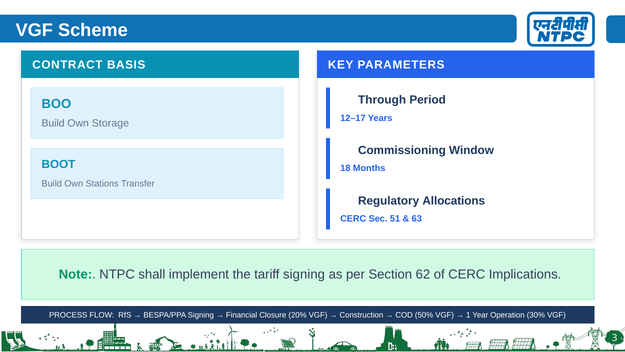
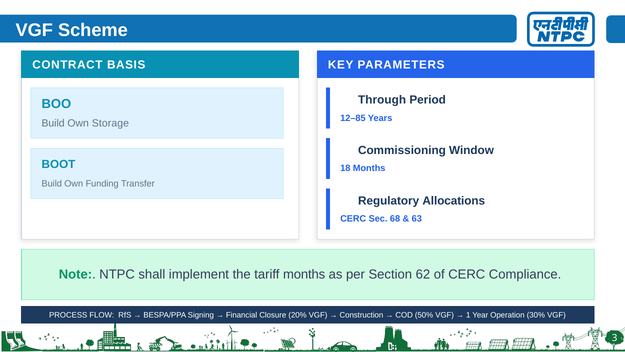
12–17: 12–17 -> 12–85
Stations: Stations -> Funding
51: 51 -> 68
tariff signing: signing -> months
Implications: Implications -> Compliance
